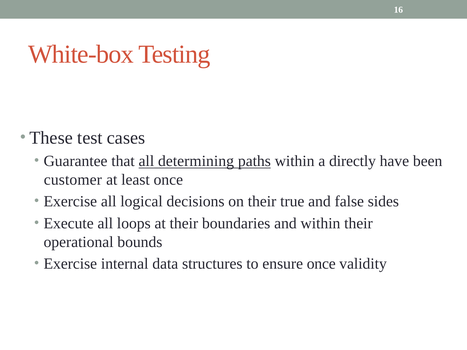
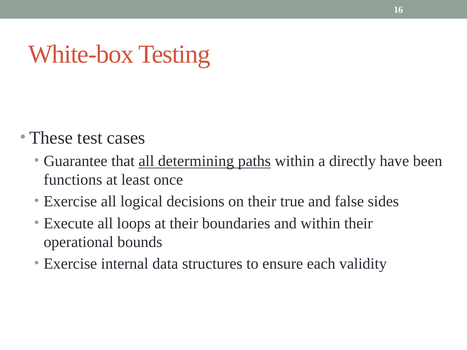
customer: customer -> functions
ensure once: once -> each
